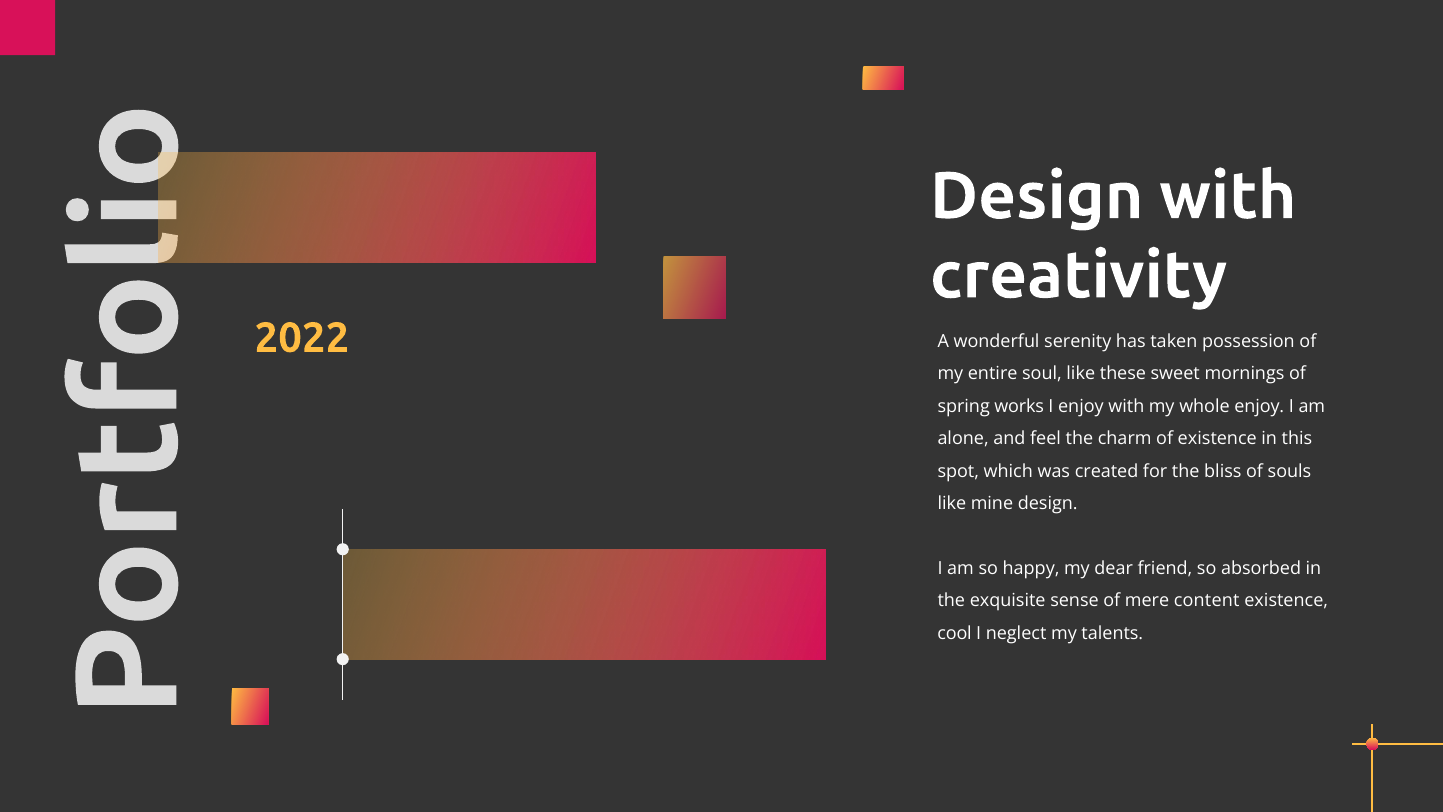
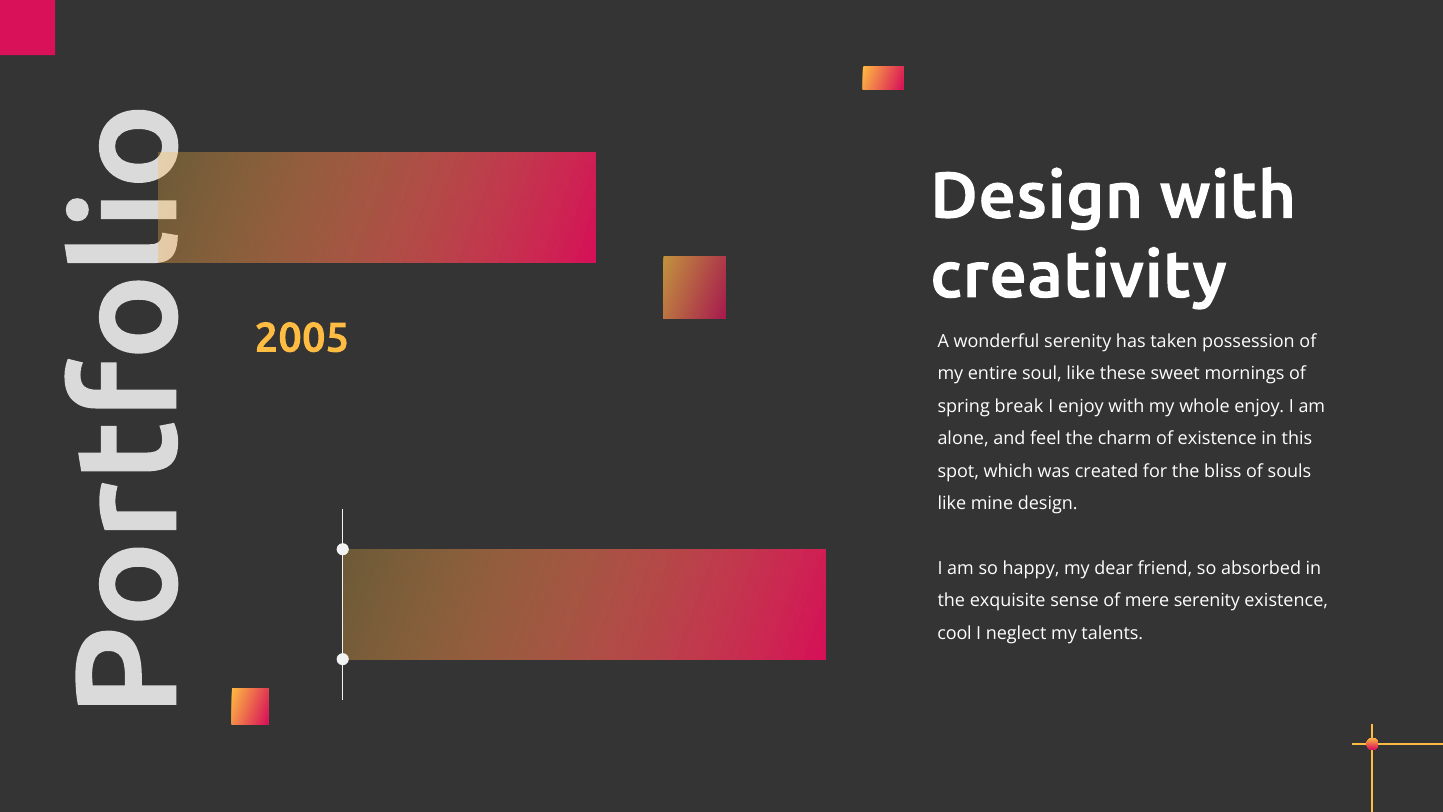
2022: 2022 -> 2005
works: works -> break
mere content: content -> serenity
